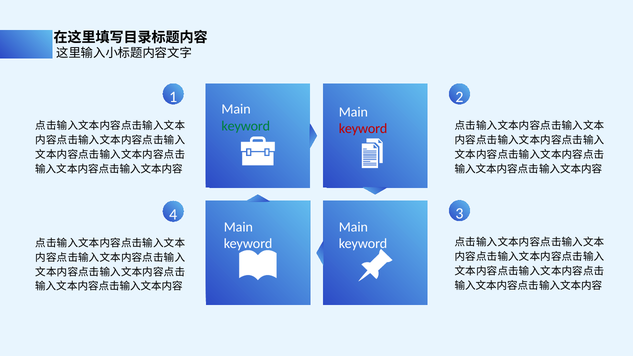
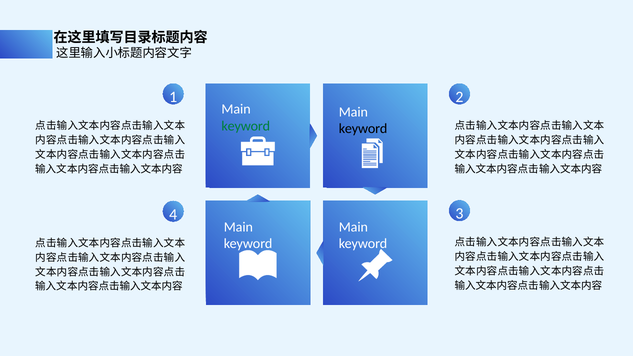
keyword at (363, 129) colour: red -> black
